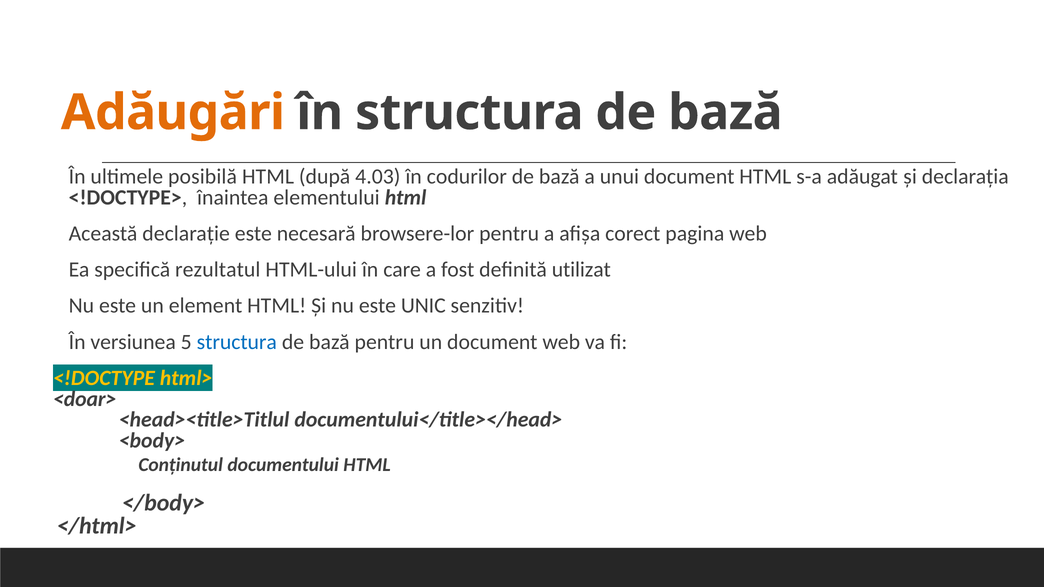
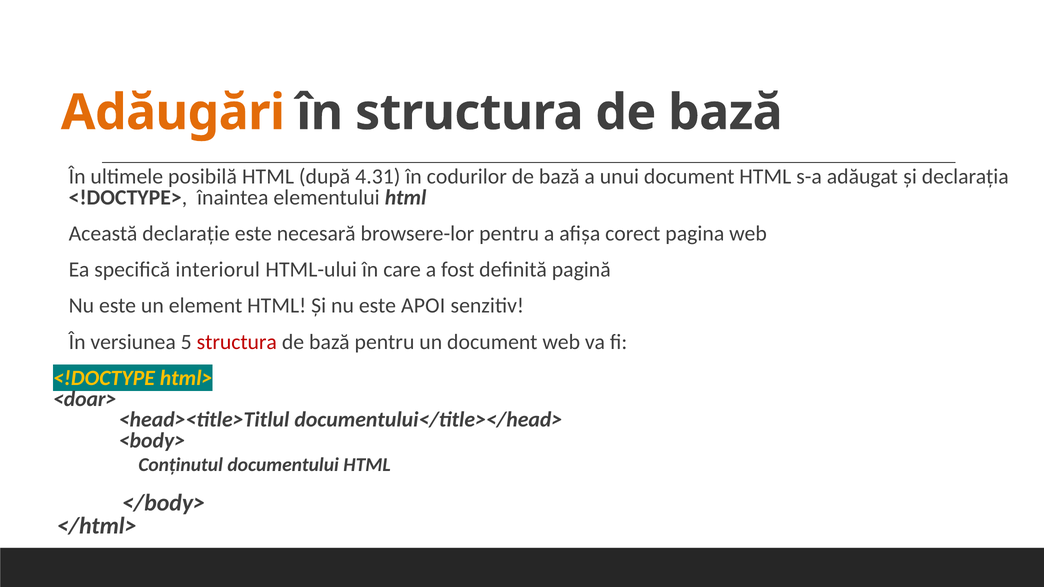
4.03: 4.03 -> 4.31
rezultatul: rezultatul -> interiorul
utilizat: utilizat -> pagină
UNIC: UNIC -> APOI
structura at (237, 342) colour: blue -> red
